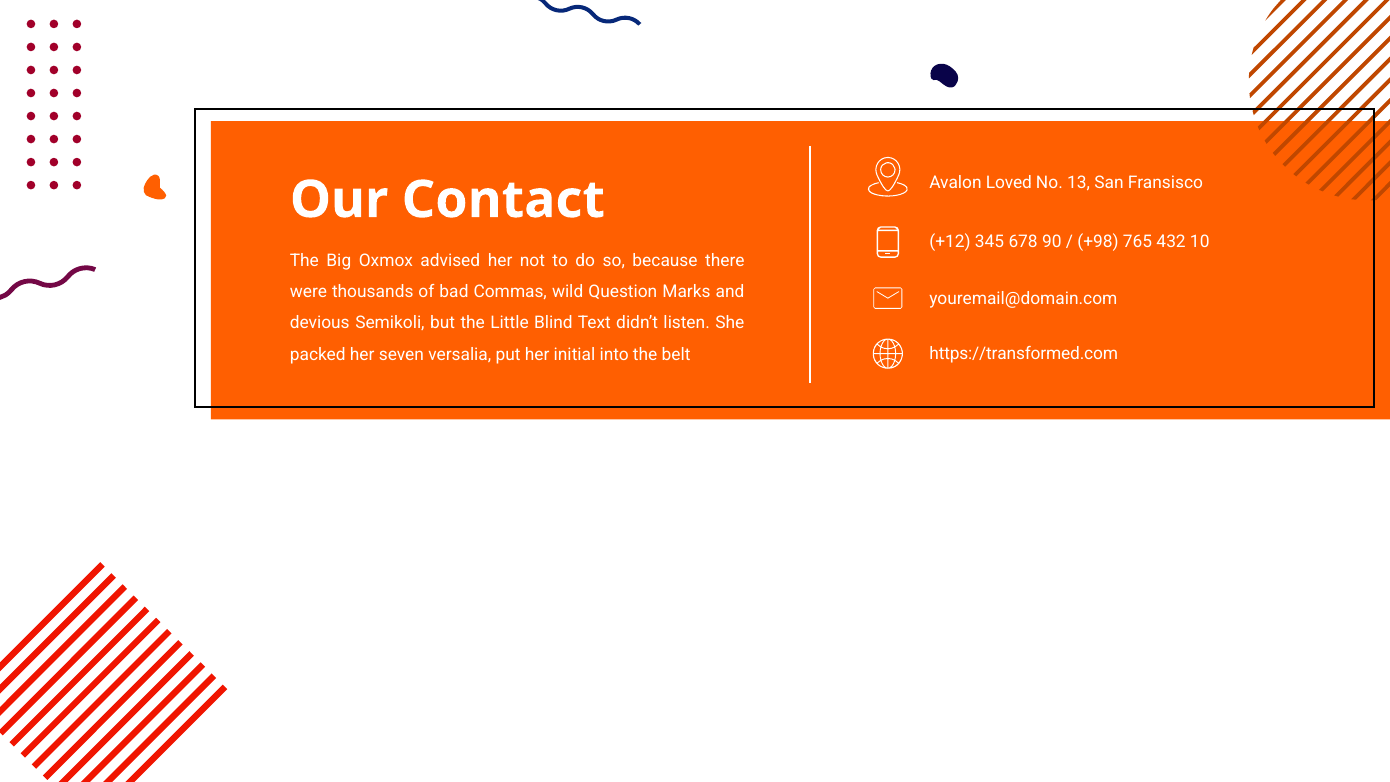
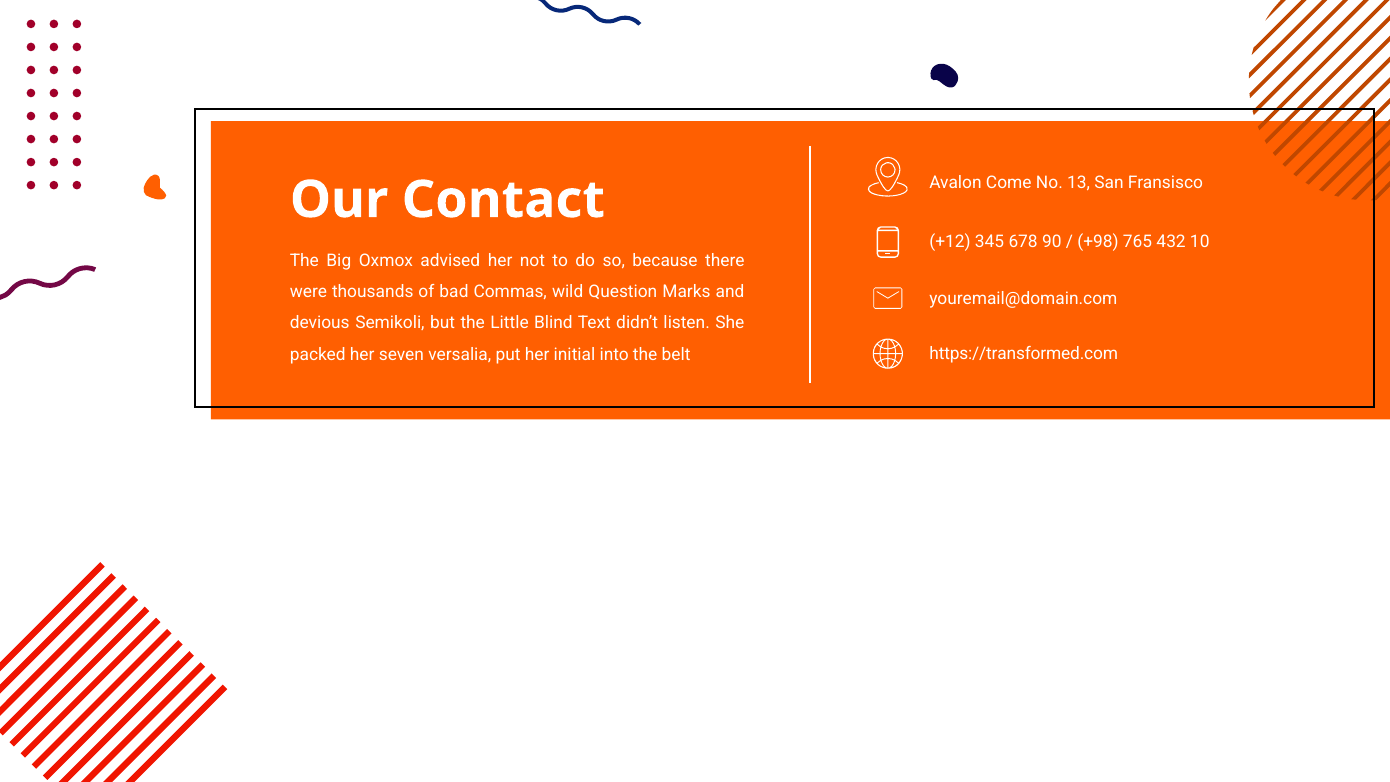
Loved: Loved -> Come
